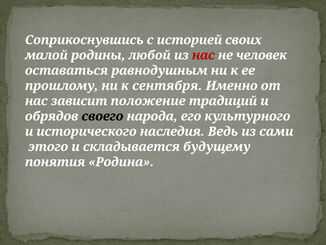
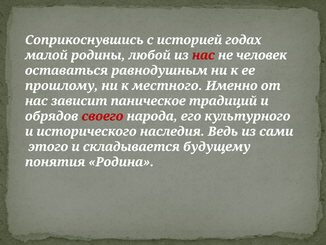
своих: своих -> годах
сентября: сентября -> местного
положение: положение -> паническое
своего colour: black -> red
